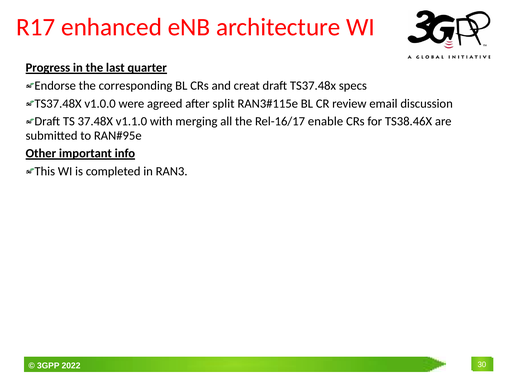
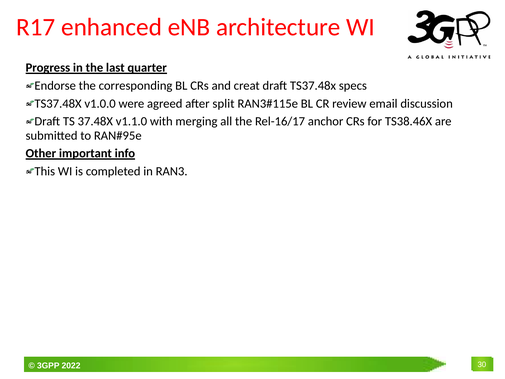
enable: enable -> anchor
